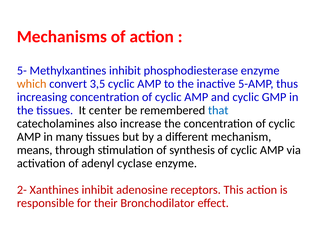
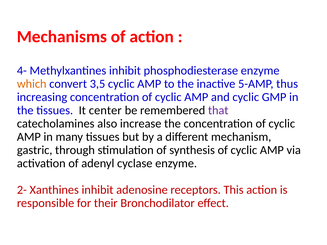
5-: 5- -> 4-
that colour: blue -> purple
means: means -> gastric
